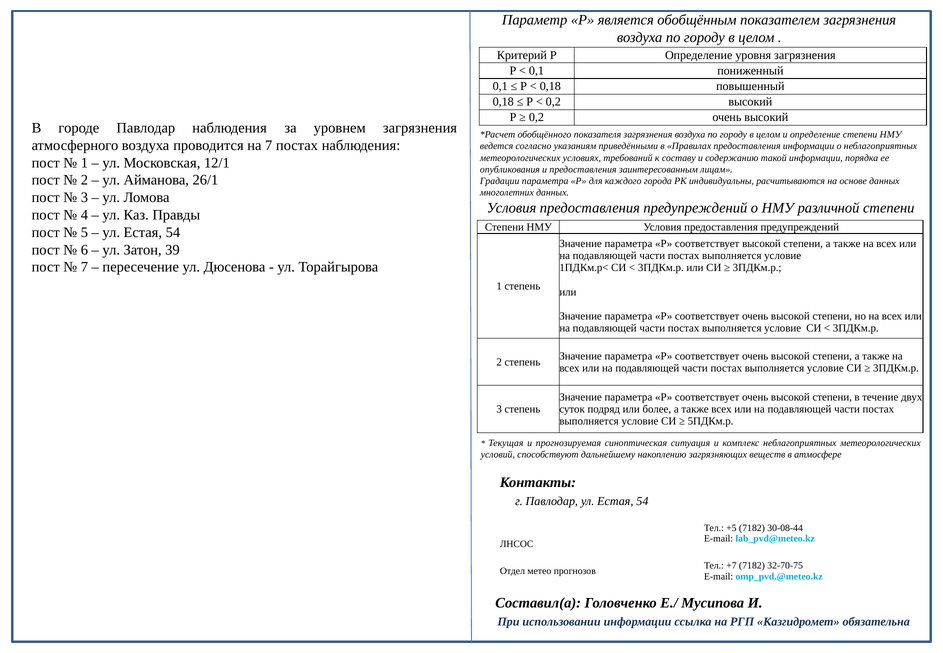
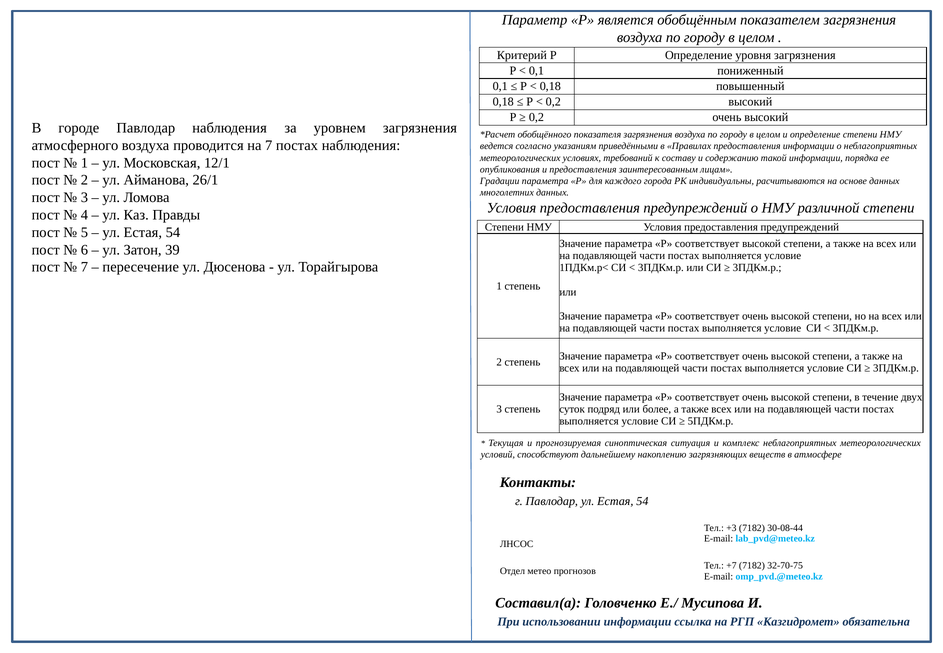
+5: +5 -> +3
